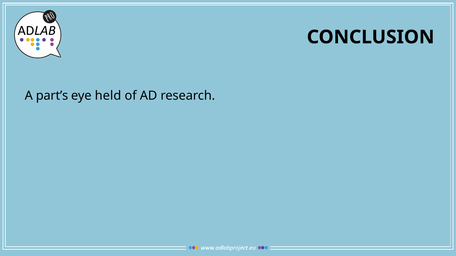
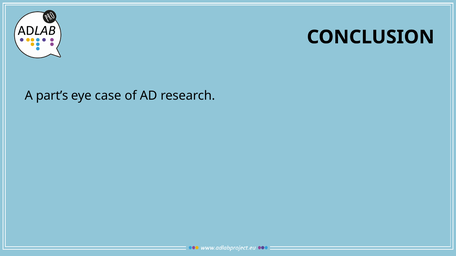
held: held -> case
